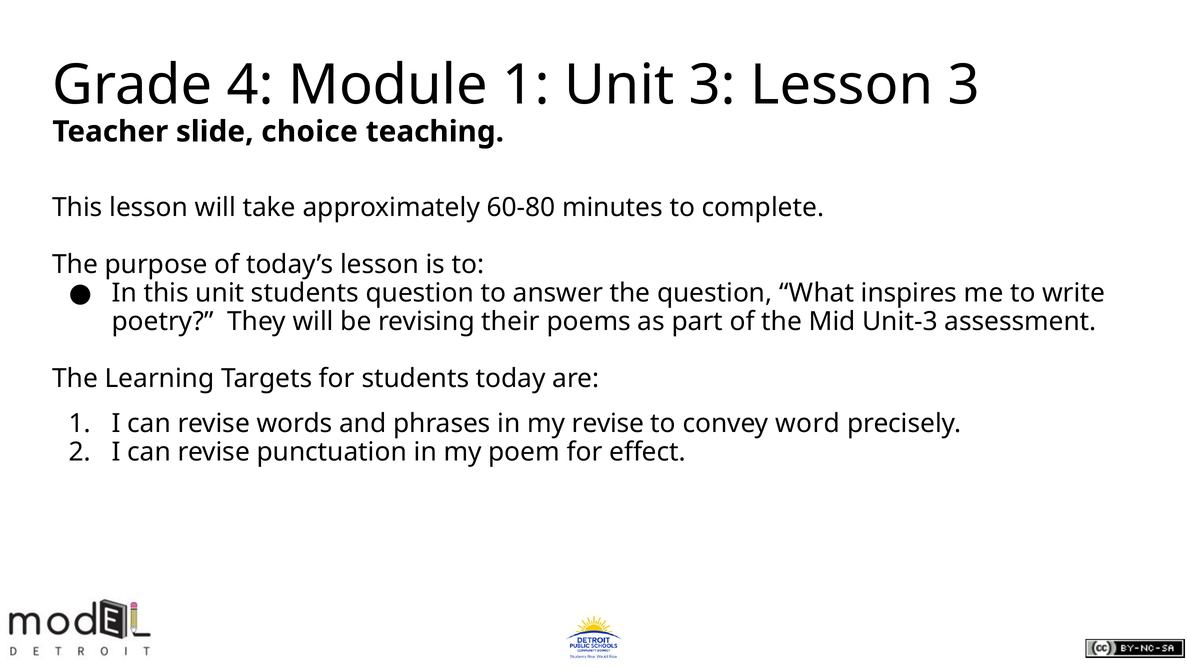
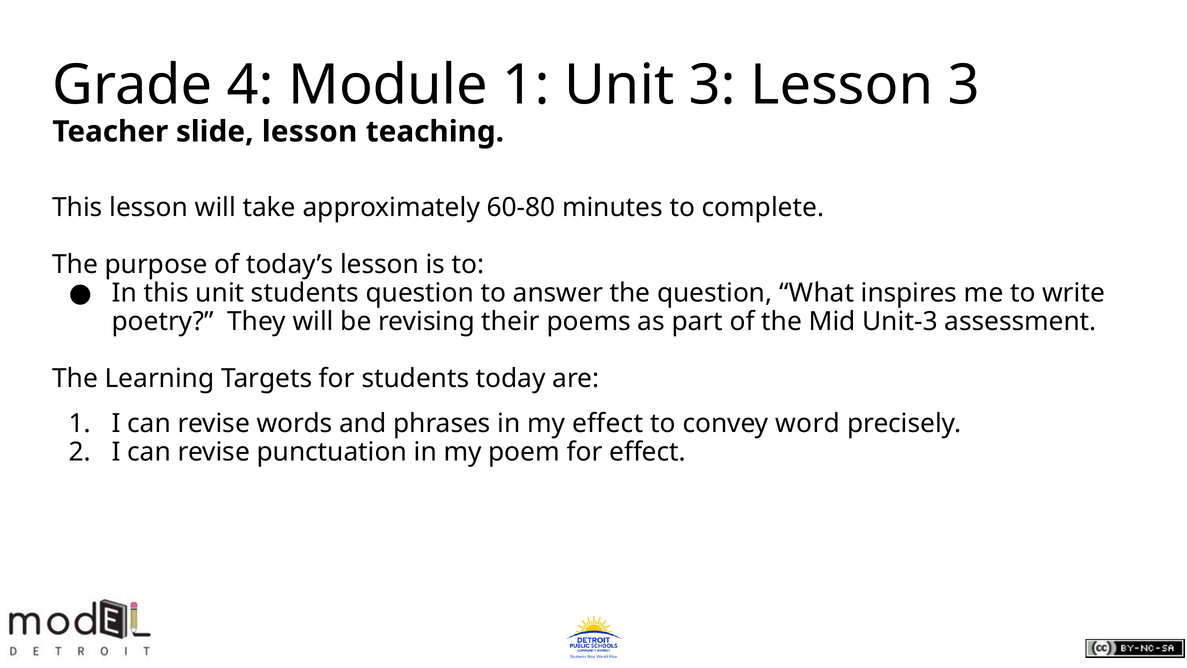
slide choice: choice -> lesson
my revise: revise -> effect
